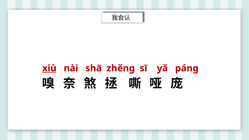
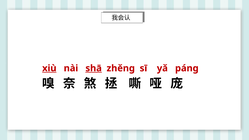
shā underline: none -> present
